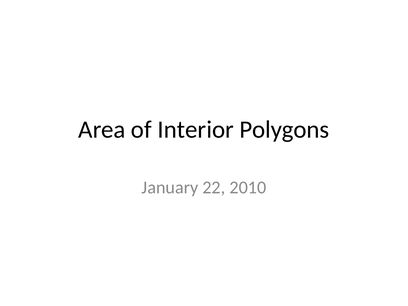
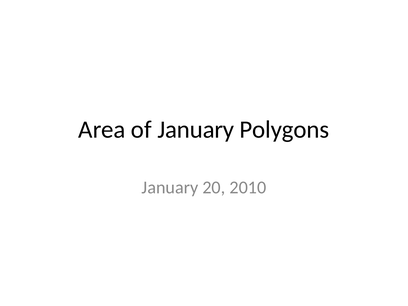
of Interior: Interior -> January
22: 22 -> 20
